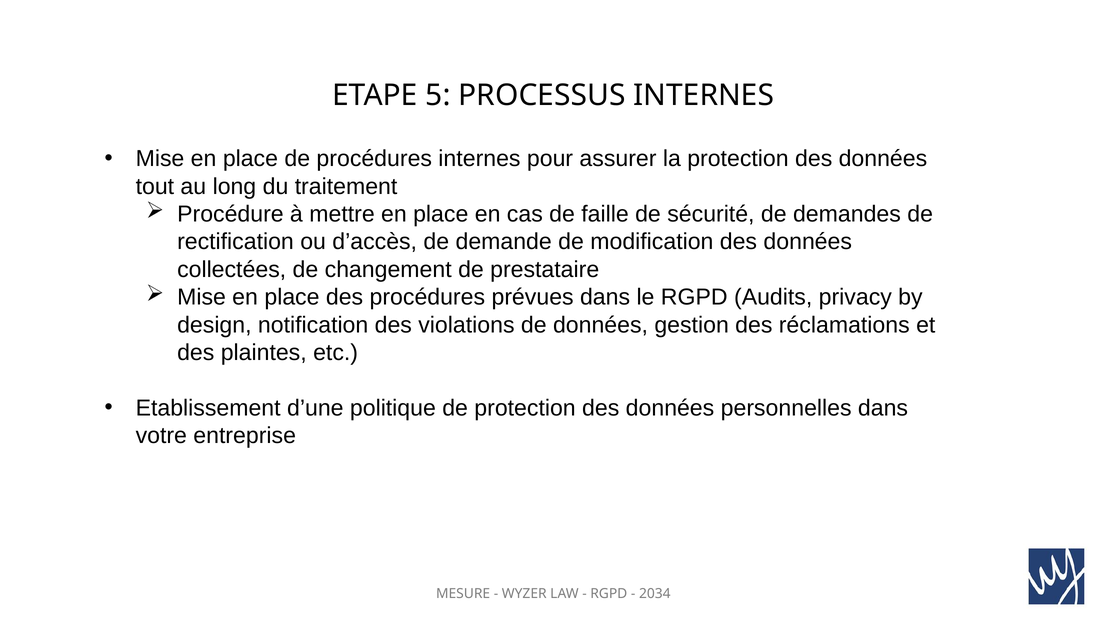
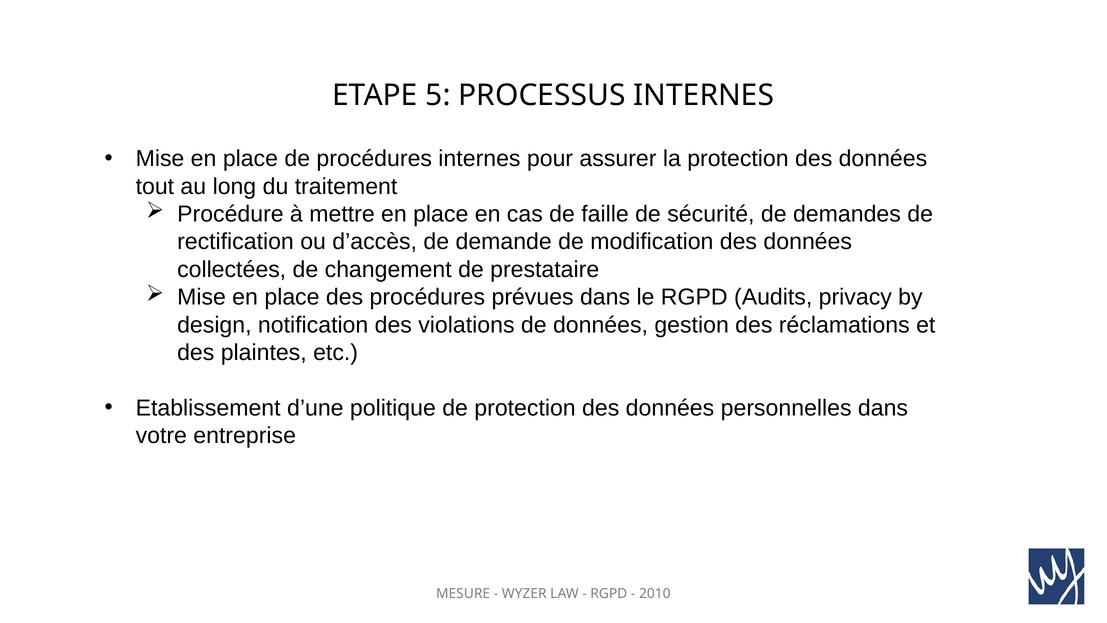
2034: 2034 -> 2010
